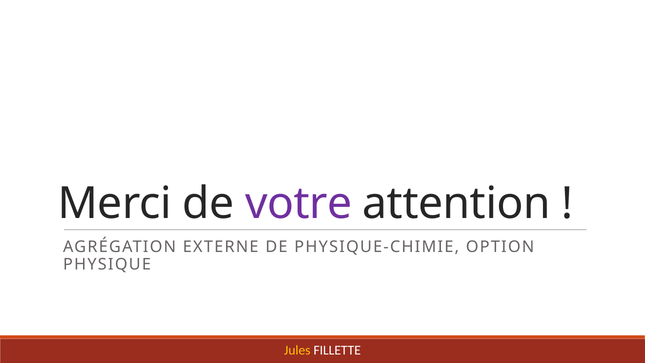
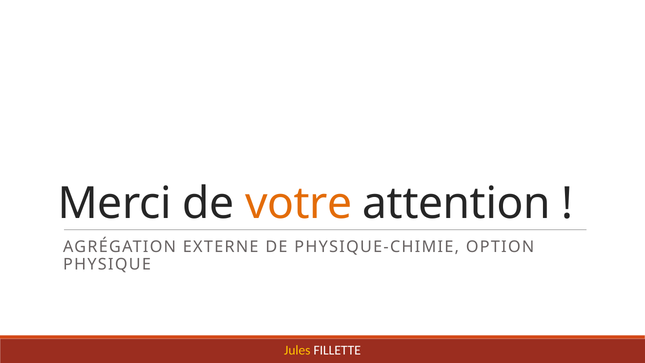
votre colour: purple -> orange
